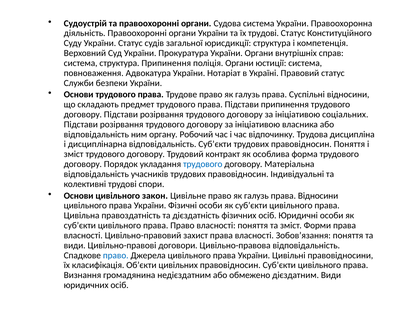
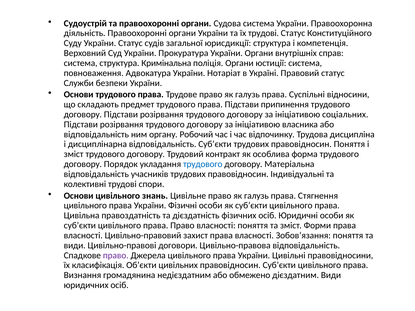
структура Припинення: Припинення -> Кримінальна
закон: закон -> знань
права Відносини: Відносини -> Стягнення
право at (116, 256) colour: blue -> purple
